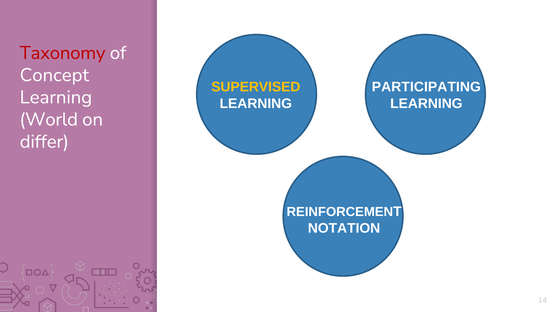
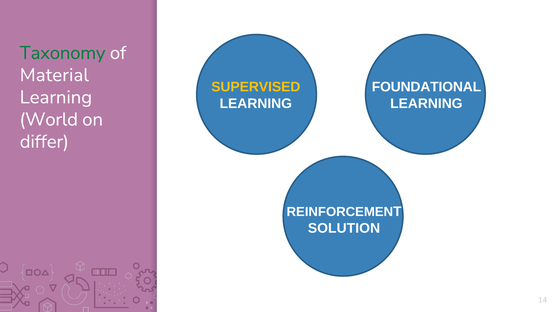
Taxonomy colour: red -> green
Concept: Concept -> Material
PARTICIPATING: PARTICIPATING -> FOUNDATIONAL
NOTATION: NOTATION -> SOLUTION
